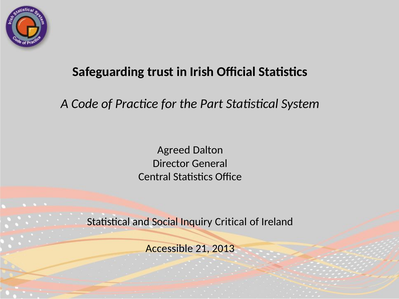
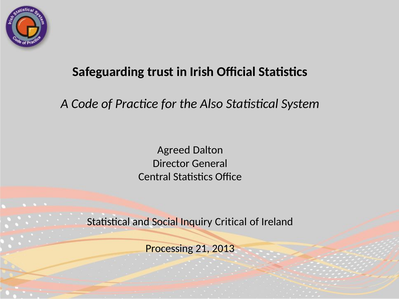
Part: Part -> Also
Accessible: Accessible -> Processing
